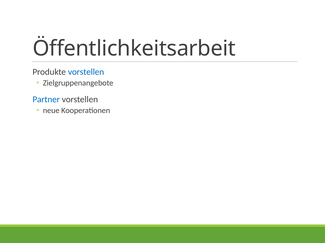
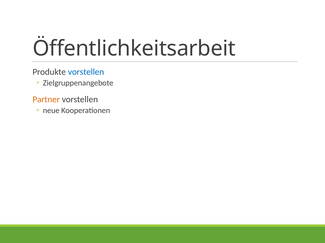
Partner colour: blue -> orange
